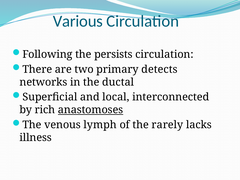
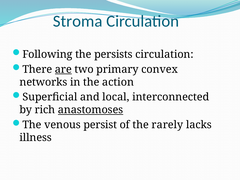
Various: Various -> Stroma
are underline: none -> present
detects: detects -> convex
ductal: ductal -> action
lymph: lymph -> persist
